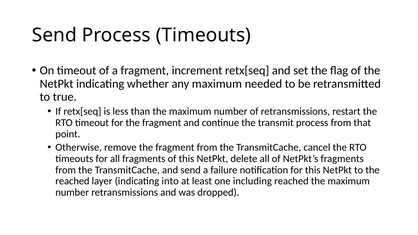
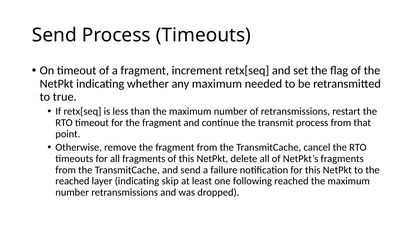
into: into -> skip
including: including -> following
